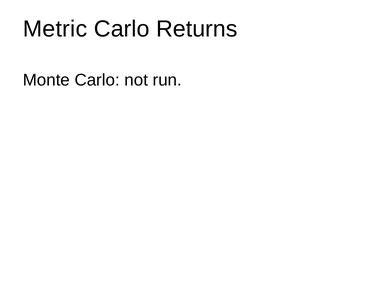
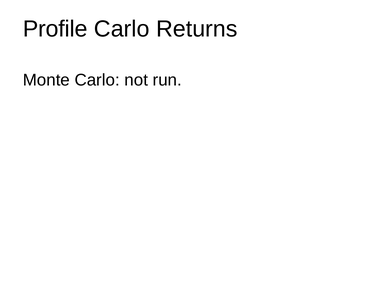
Metric: Metric -> Profile
